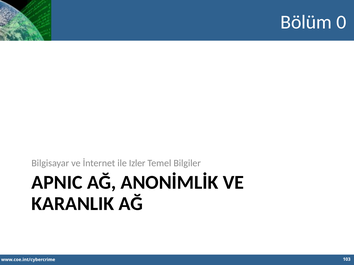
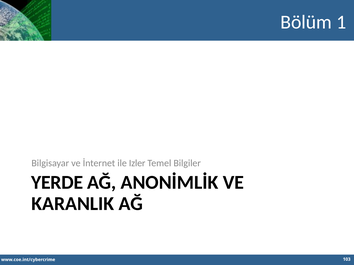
0: 0 -> 1
APNIC: APNIC -> YERDE
